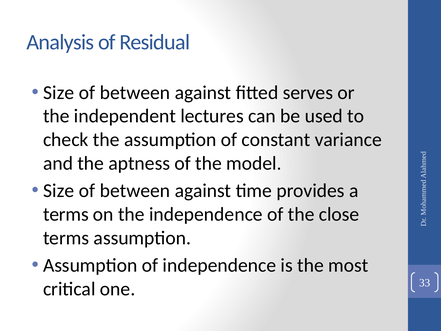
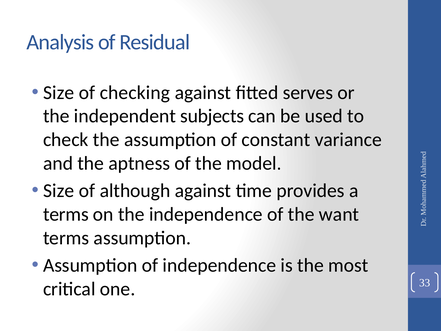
between at (135, 93): between -> checking
lectures: lectures -> subjects
between at (135, 191): between -> although
close: close -> want
